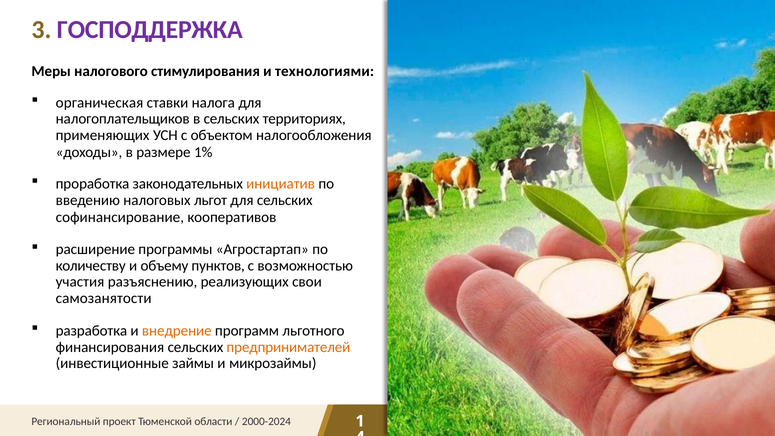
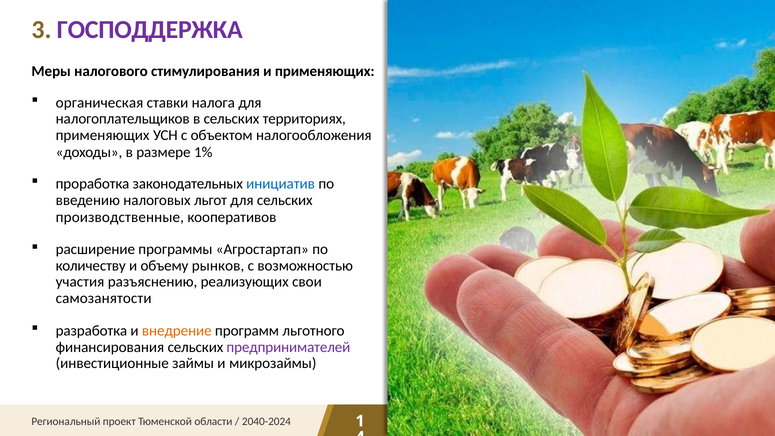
и технологиями: технологиями -> применяющих
инициатив colour: orange -> blue
софинансирование: софинансирование -> производственные
пунктов: пунктов -> рынков
предпринимателей colour: orange -> purple
2000-2024: 2000-2024 -> 2040-2024
